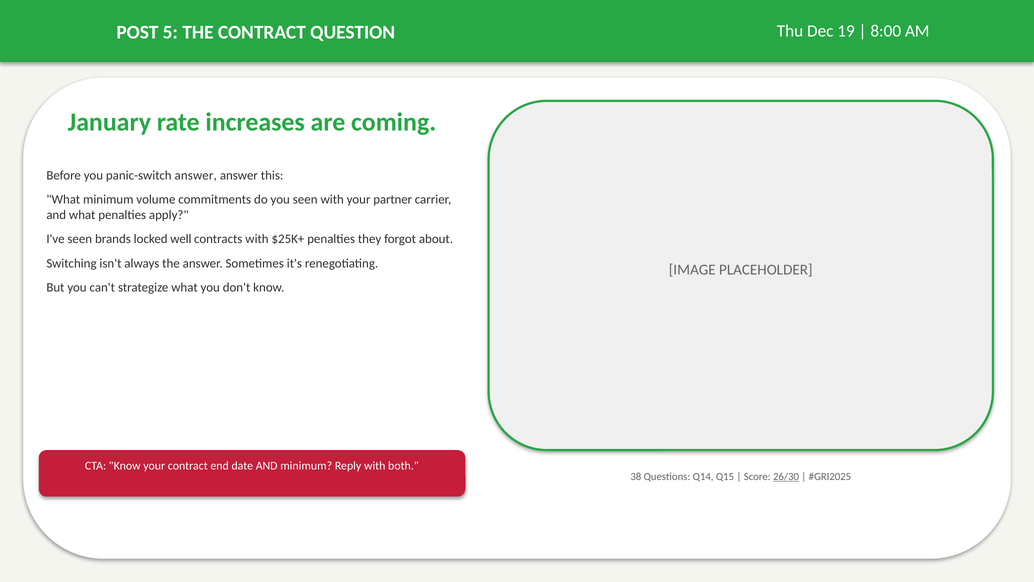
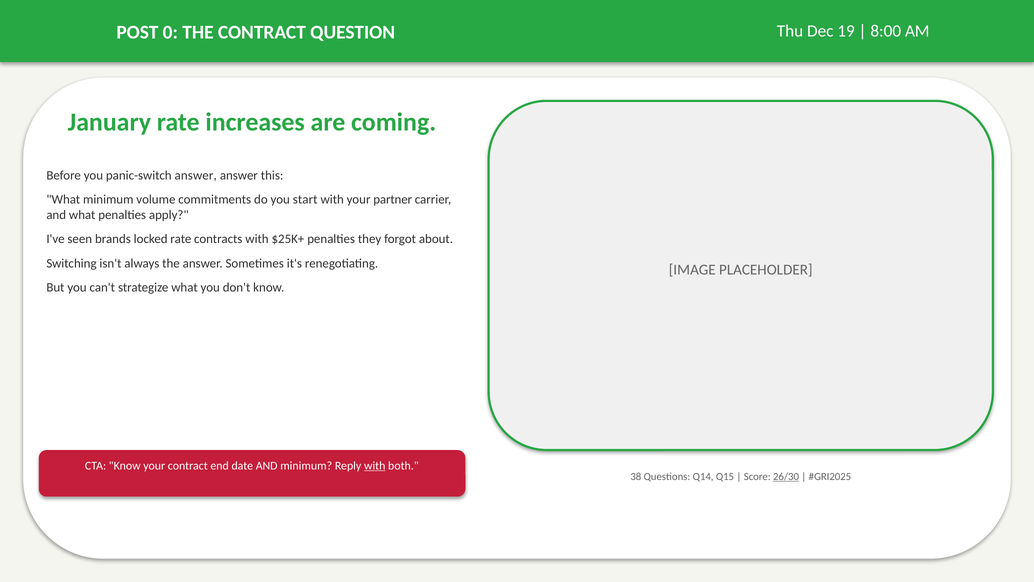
5: 5 -> 0
you seen: seen -> start
locked well: well -> rate
with at (375, 466) underline: none -> present
